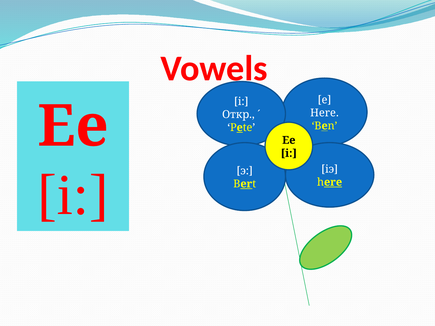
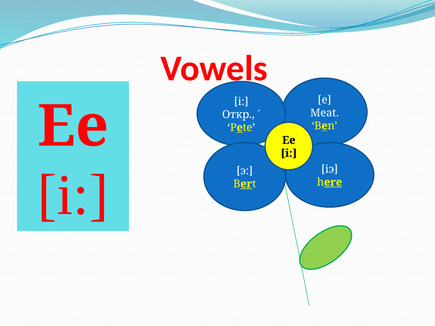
Here at (324, 113): Here -> Meat
